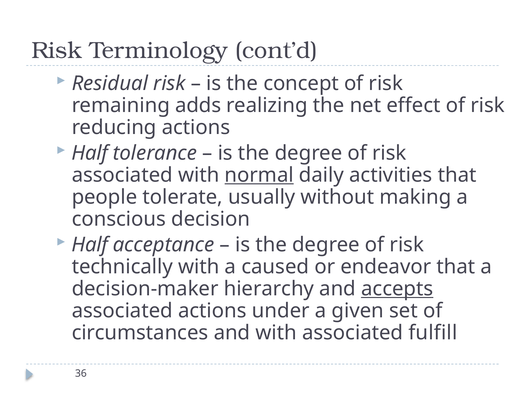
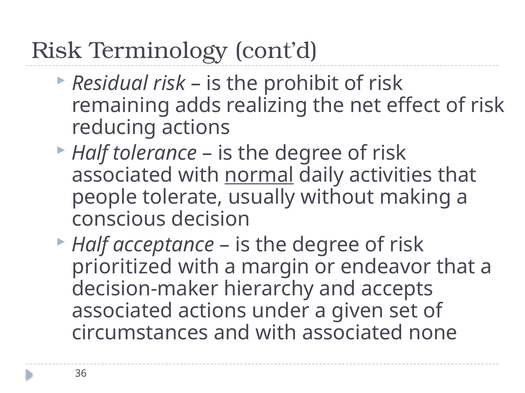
concept: concept -> prohibit
technically: technically -> prioritized
caused: caused -> margin
accepts underline: present -> none
fulfill: fulfill -> none
